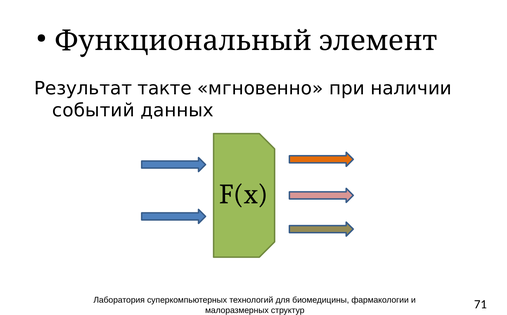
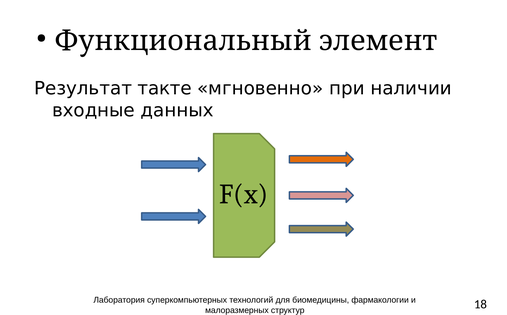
событий: событий -> входные
71: 71 -> 18
